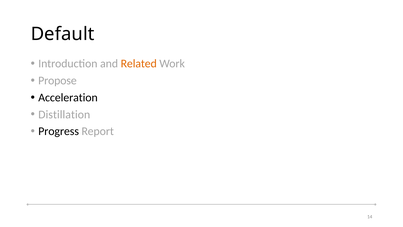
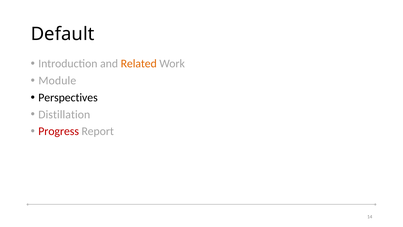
Propose: Propose -> Module
Acceleration: Acceleration -> Perspectives
Progress colour: black -> red
